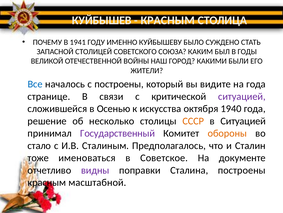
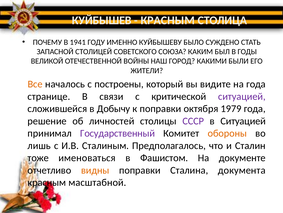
Все colour: blue -> orange
Осенью: Осенью -> Добычу
к искусства: искусства -> поправки
1940: 1940 -> 1979
несколько: несколько -> личностей
СССР colour: orange -> purple
стало: стало -> лишь
Советское: Советское -> Фашистом
видны colour: purple -> orange
Сталина построены: построены -> документа
